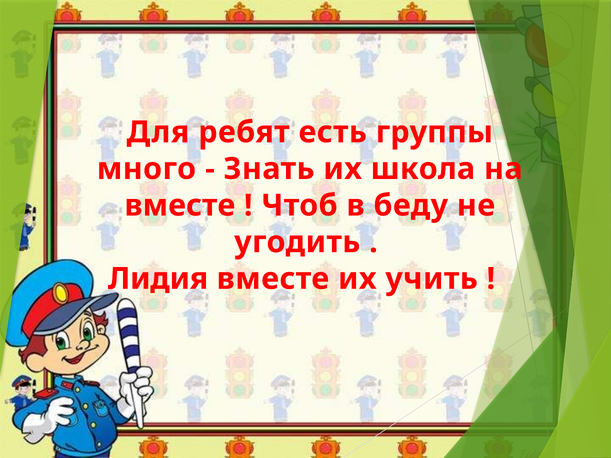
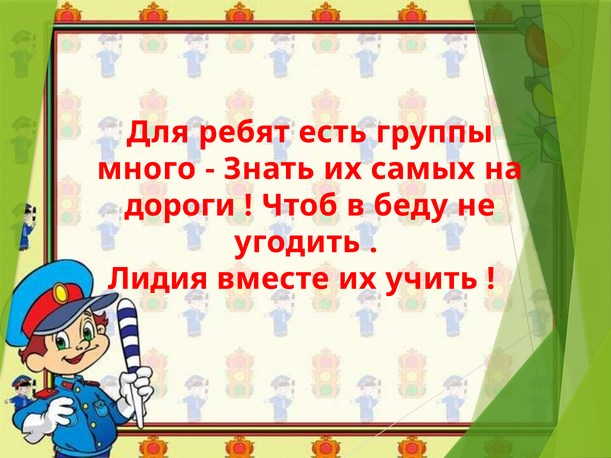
школа: школа -> самых
вместе at (180, 206): вместе -> дороги
